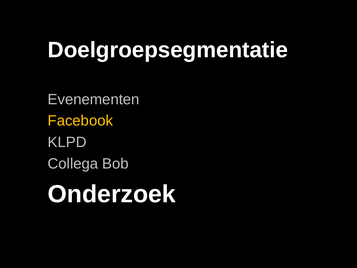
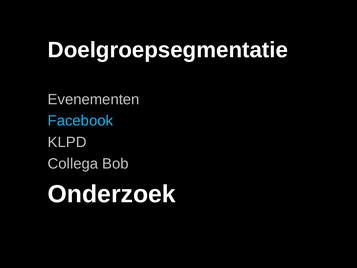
Facebook colour: yellow -> light blue
